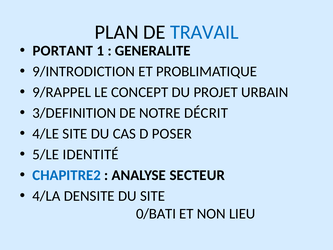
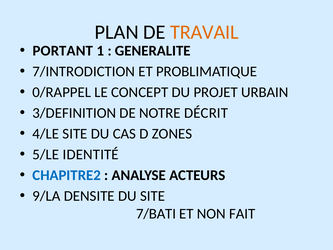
TRAVAIL colour: blue -> orange
9/INTRODICTION: 9/INTRODICTION -> 7/INTRODICTION
9/RAPPEL: 9/RAPPEL -> 0/RAPPEL
POSER: POSER -> ZONES
SECTEUR: SECTEUR -> ACTEURS
4/LA: 4/LA -> 9/LA
0/BATI: 0/BATI -> 7/BATI
LIEU: LIEU -> FAIT
